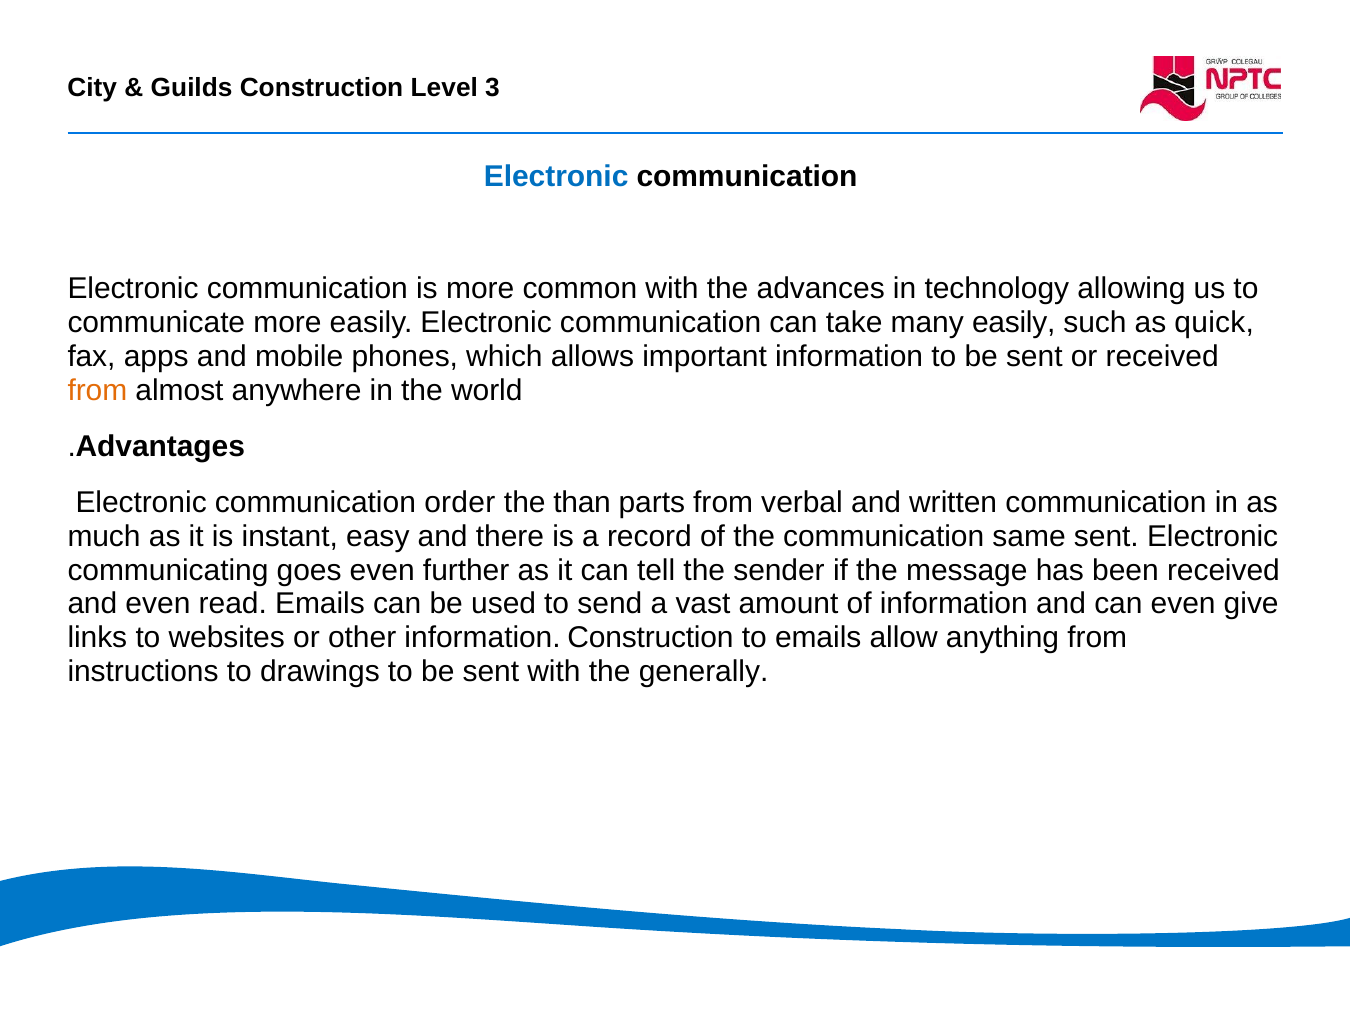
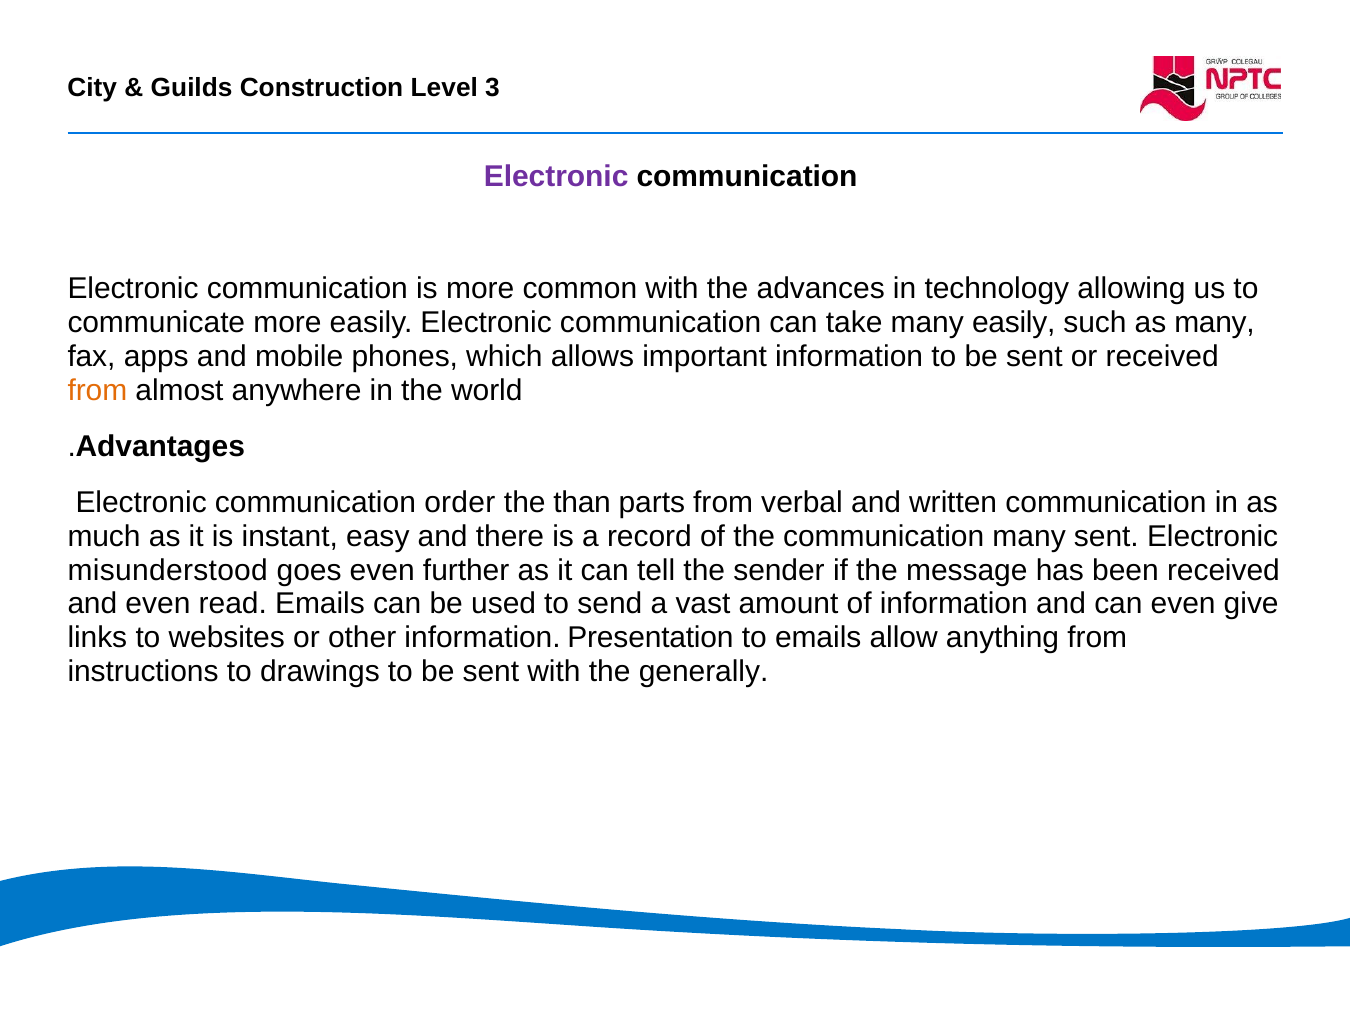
Electronic at (556, 176) colour: blue -> purple
as quick: quick -> many
communication same: same -> many
communicating: communicating -> misunderstood
information Construction: Construction -> Presentation
